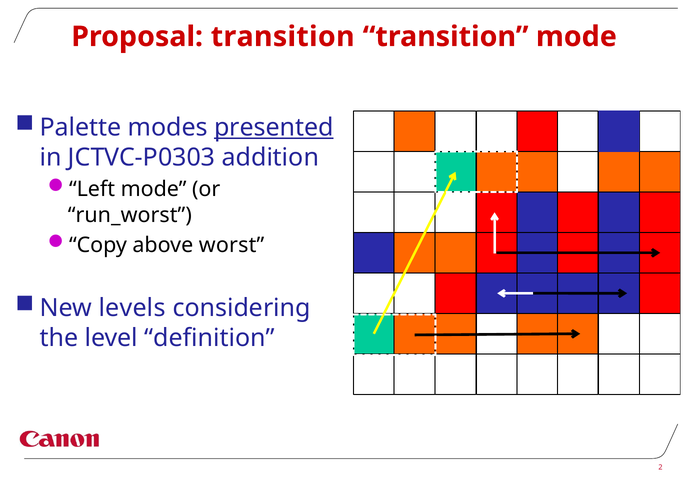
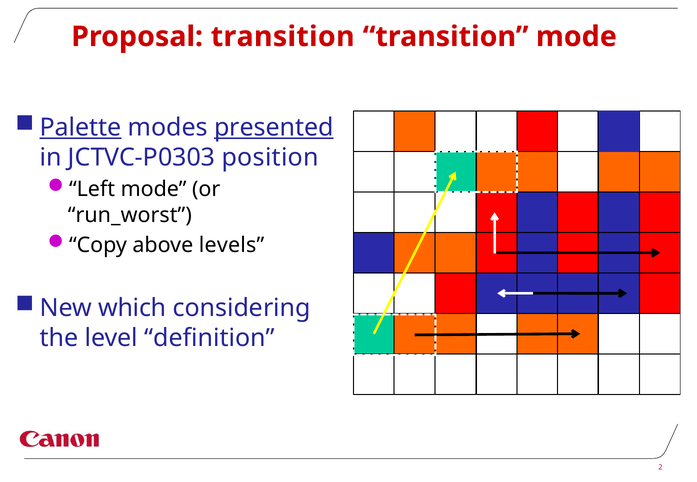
Palette underline: none -> present
addition: addition -> position
worst: worst -> levels
levels: levels -> which
